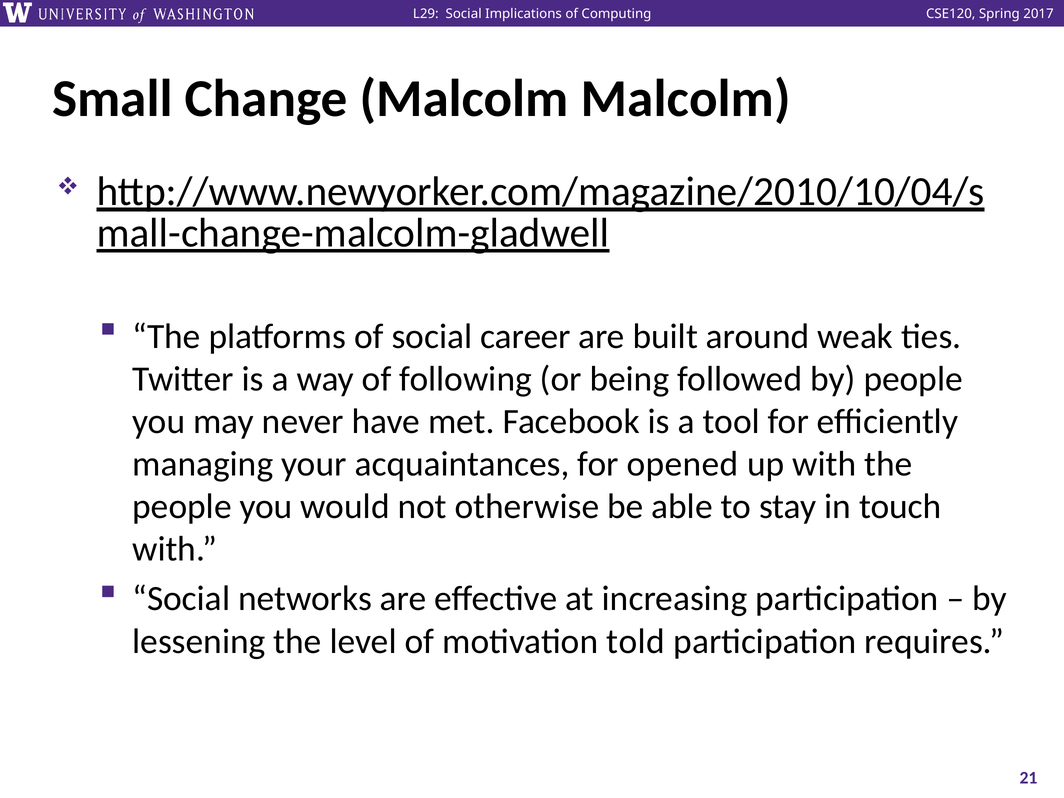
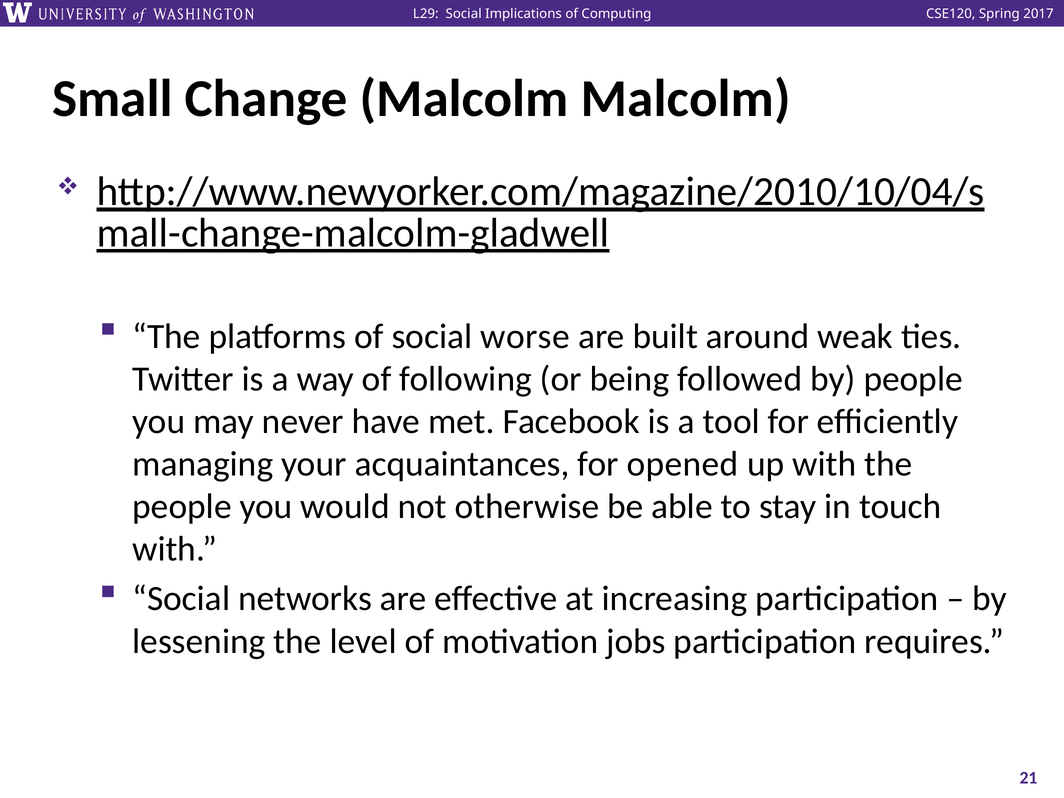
career: career -> worse
told: told -> jobs
